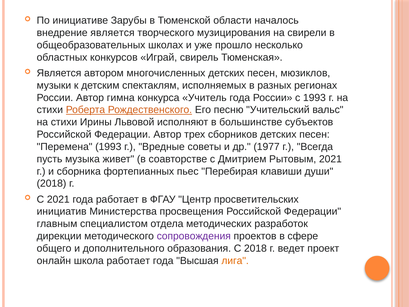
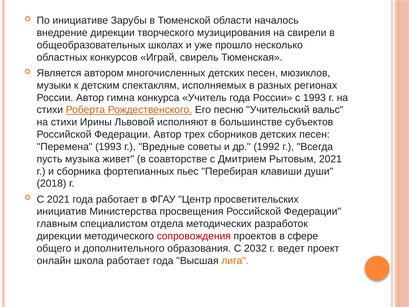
внедрение является: является -> дирекции
1977: 1977 -> 1992
сопровождения colour: purple -> red
С 2018: 2018 -> 2032
